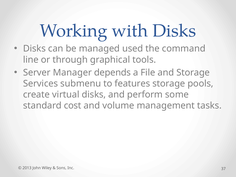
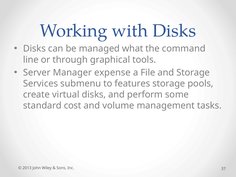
used: used -> what
depends: depends -> expense
